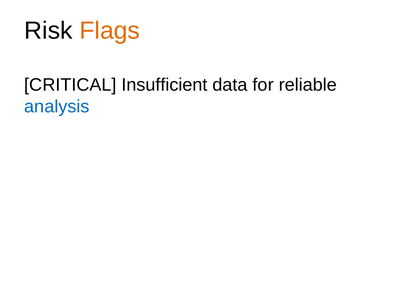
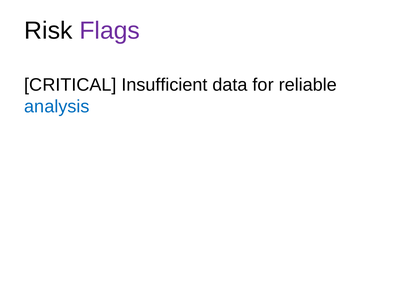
Flags colour: orange -> purple
